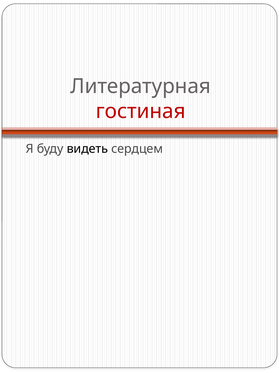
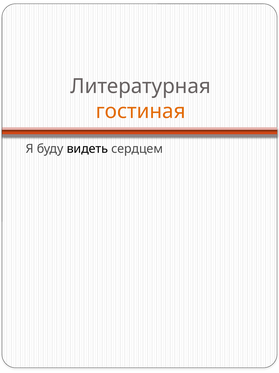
гостиная colour: red -> orange
